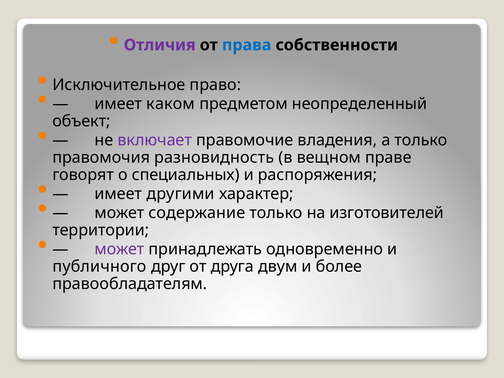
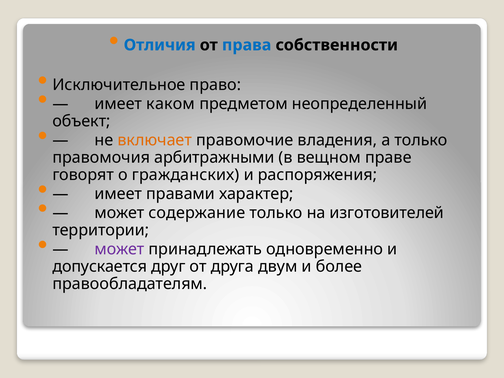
Отличия colour: purple -> blue
включает colour: purple -> orange
разновидность: разновидность -> арбитражными
специальных: специальных -> гражданских
другими: другими -> правами
публичного: публичного -> допускается
